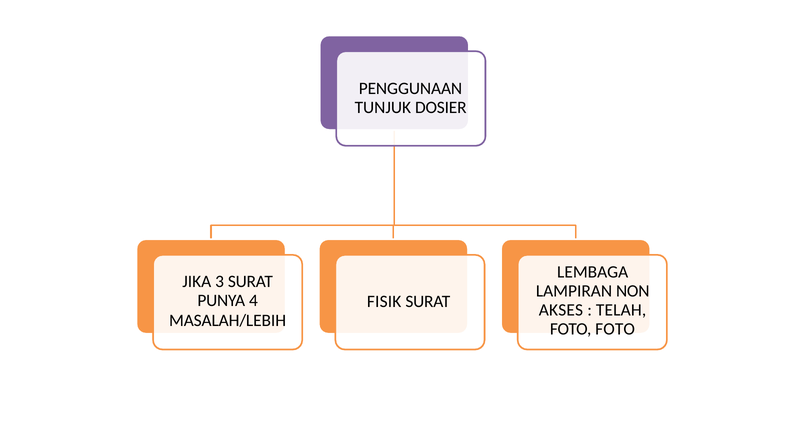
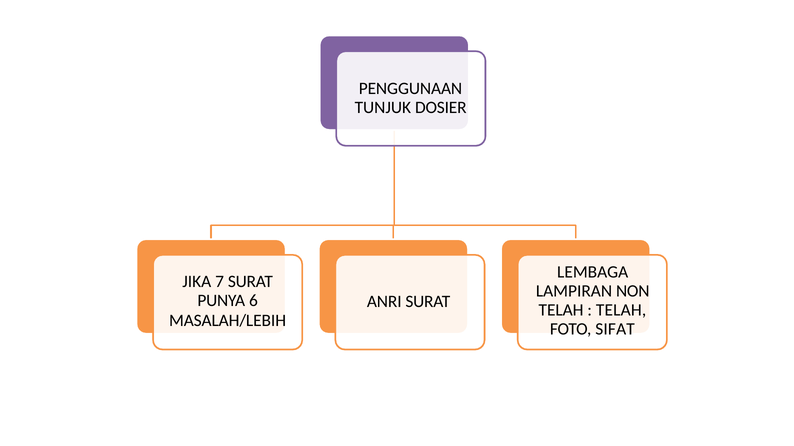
3: 3 -> 7
4: 4 -> 6
FISIK: FISIK -> ANRI
AKSES at (561, 311): AKSES -> TELAH
FOTO FOTO: FOTO -> SIFAT
